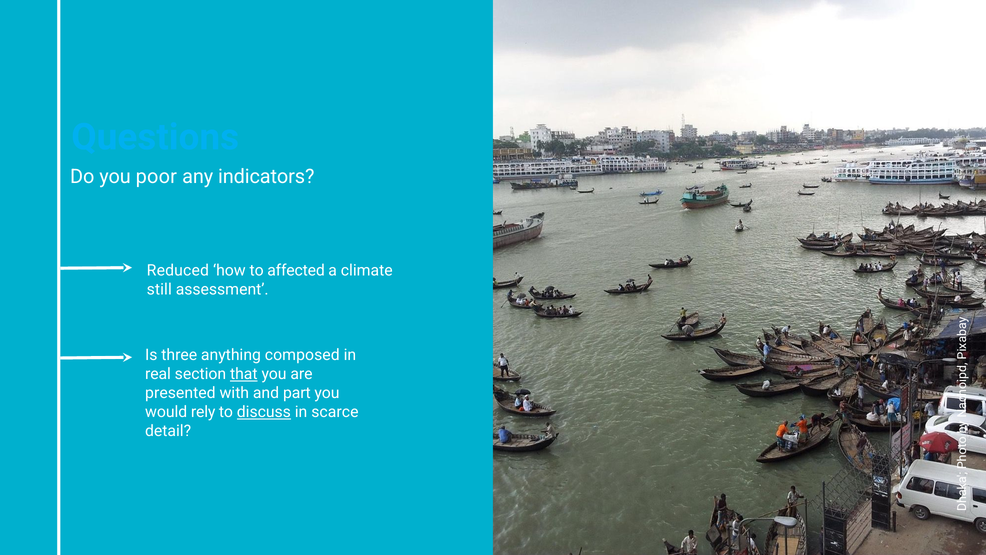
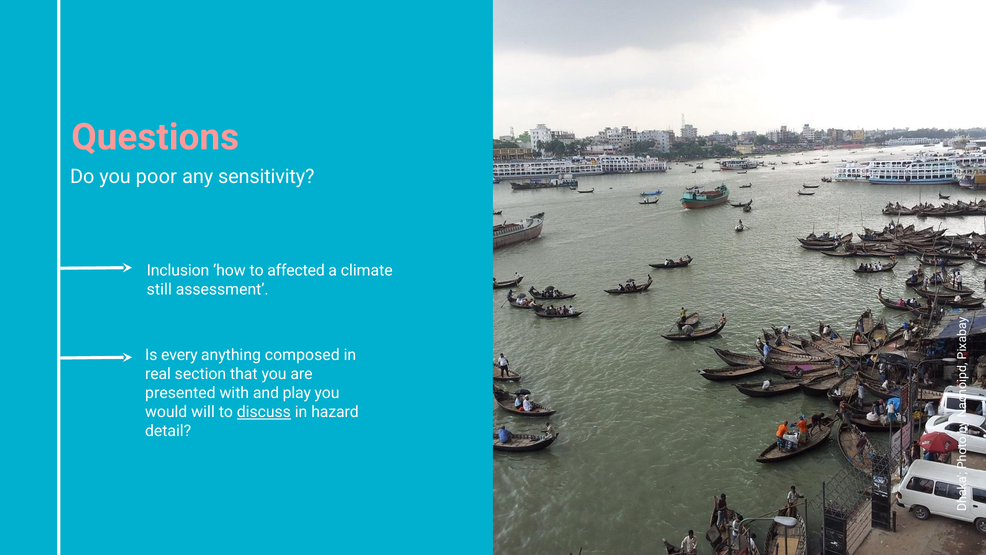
Questions colour: light blue -> pink
indicators: indicators -> sensitivity
Reduced: Reduced -> Inclusion
three: three -> every
that underline: present -> none
part: part -> play
rely: rely -> will
scarce: scarce -> hazard
